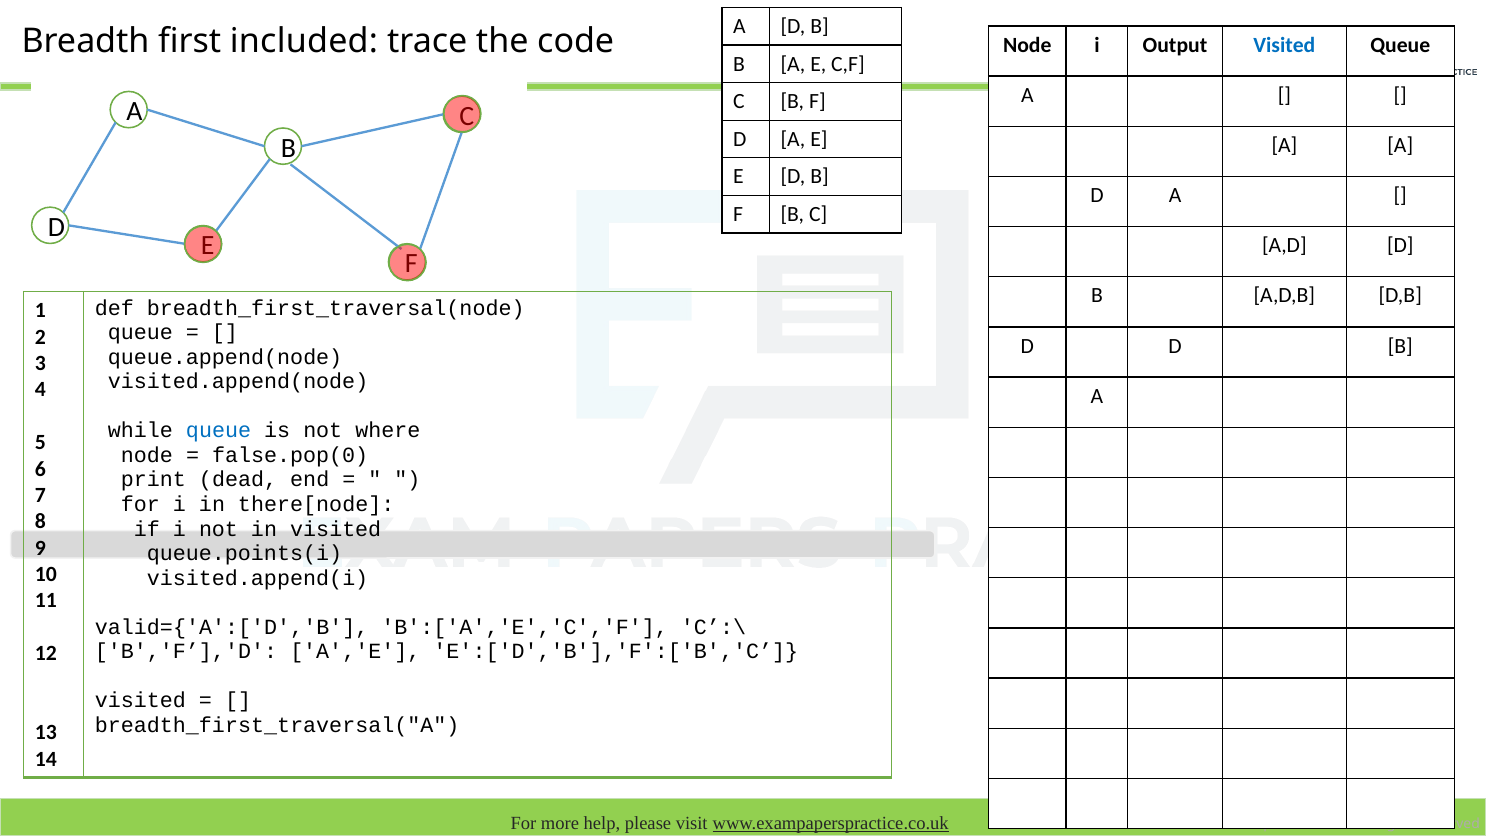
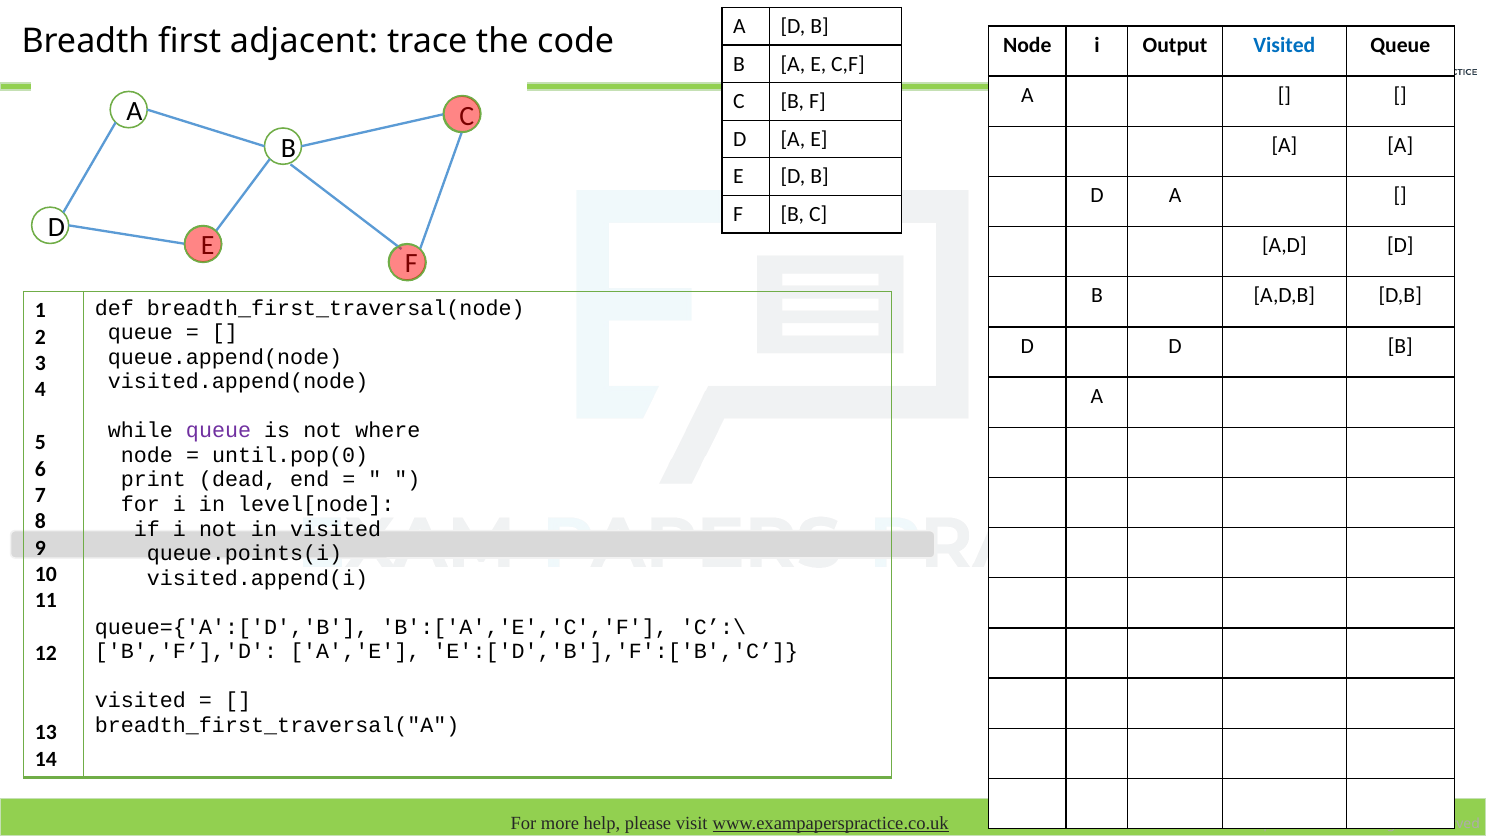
included: included -> adjacent
queue at (219, 431) colour: blue -> purple
false.pop(0: false.pop(0 -> until.pop(0
there[node: there[node -> level[node
valid={'A':['D','B: valid={'A':['D','B -> queue={'A':['D','B
